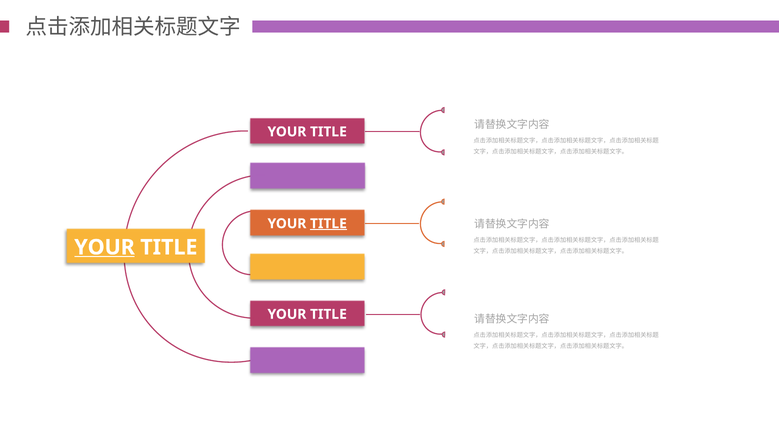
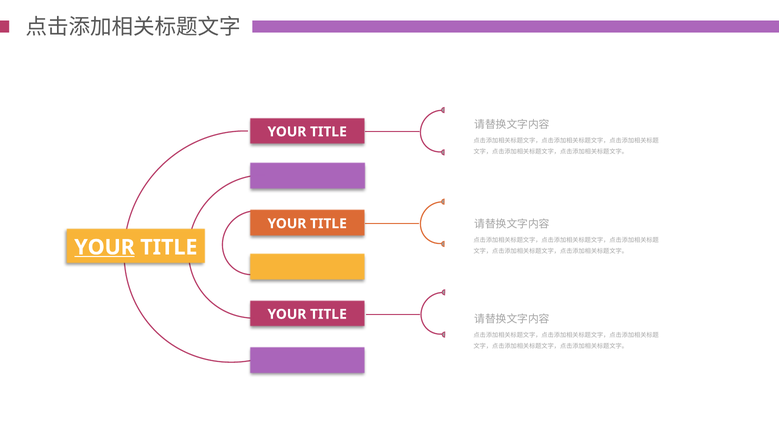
TITLE at (328, 224) underline: present -> none
